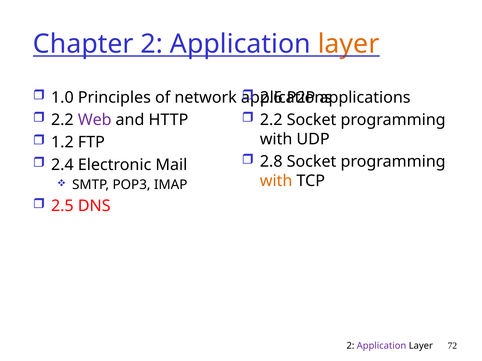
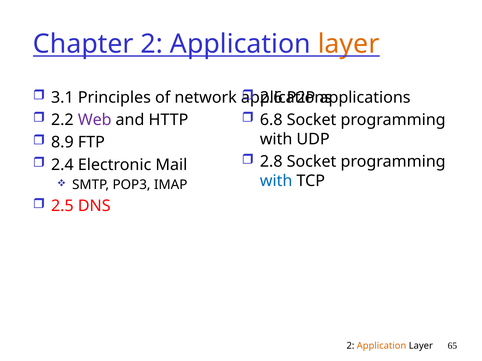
1.0: 1.0 -> 3.1
2.2 at (271, 120): 2.2 -> 6.8
1.2: 1.2 -> 8.9
with at (276, 181) colour: orange -> blue
Application at (382, 346) colour: purple -> orange
72: 72 -> 65
